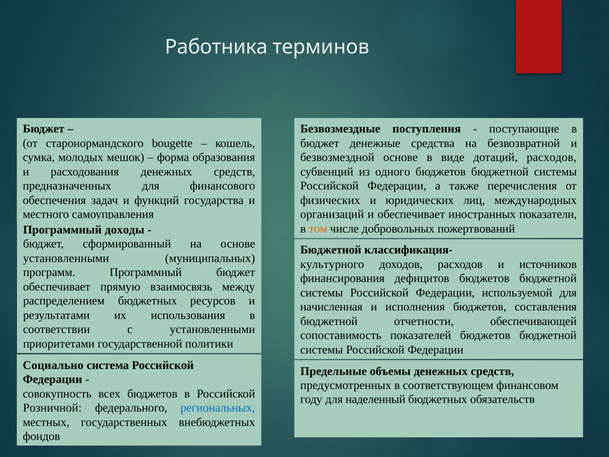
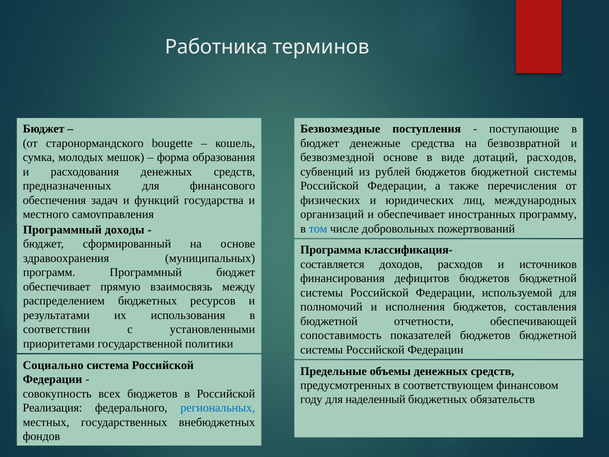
одного: одного -> рублей
показатели: показатели -> программу
том colour: orange -> blue
Бюджетной at (331, 250): Бюджетной -> Программа
установленными at (66, 258): установленными -> здравоохранения
культурного: культурного -> составляется
начисленная: начисленная -> полномочий
Розничной: Розничной -> Реализация
